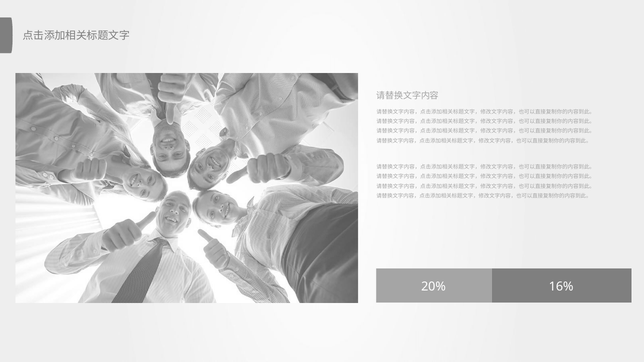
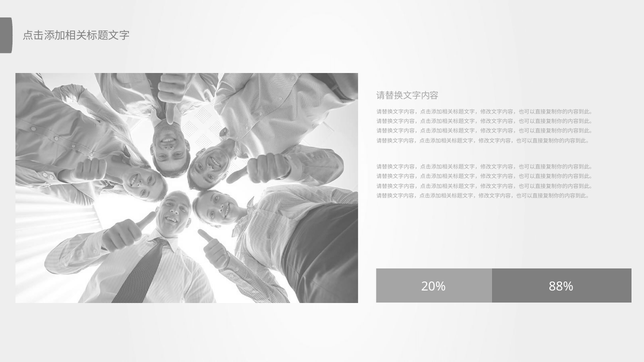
16%: 16% -> 88%
